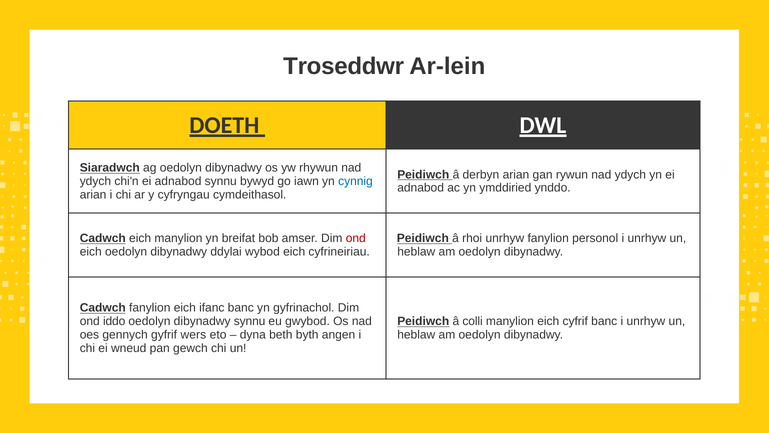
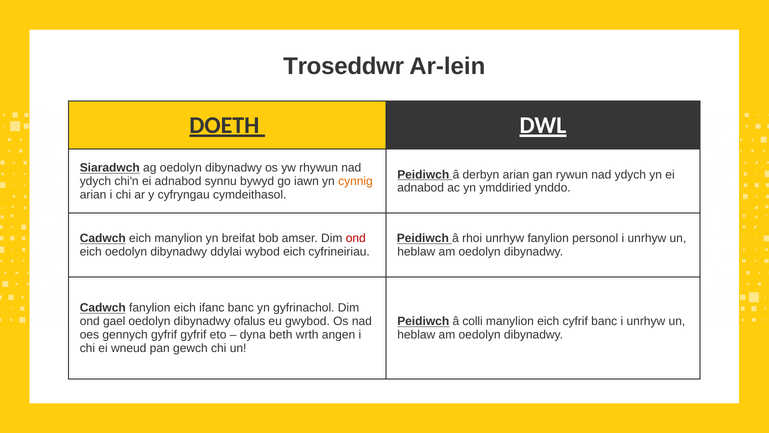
cynnig colour: blue -> orange
iddo: iddo -> gael
dibynadwy synnu: synnu -> ofalus
gyfrif wers: wers -> gyfrif
byth: byth -> wrth
